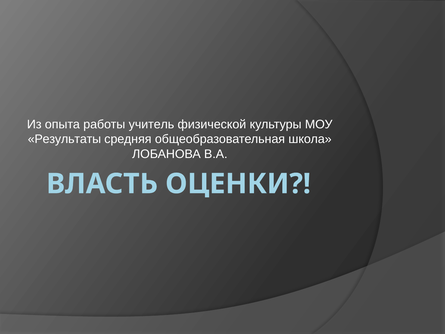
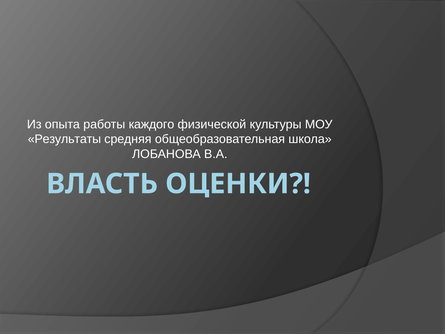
учитель: учитель -> каждого
